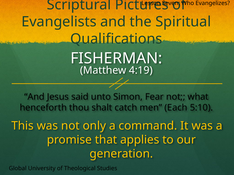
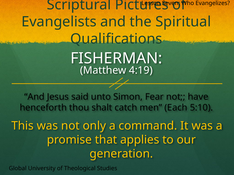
what: what -> have
